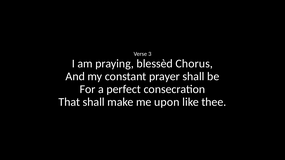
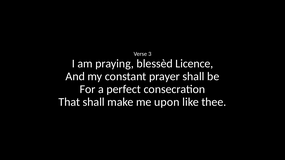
Chorus: Chorus -> Licence
